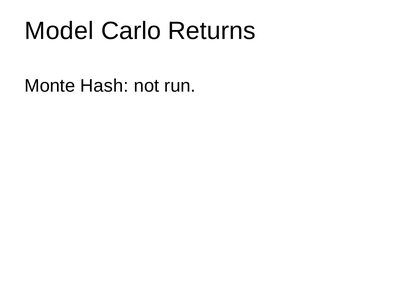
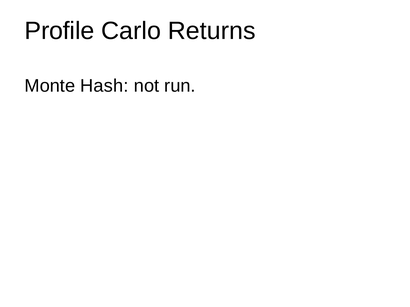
Model: Model -> Profile
